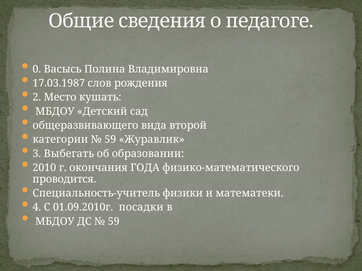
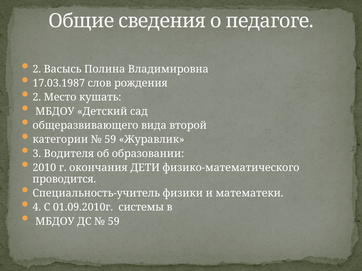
0 at (37, 69): 0 -> 2
Выбегать: Выбегать -> Водителя
ГОДА: ГОДА -> ДЕТИ
посадки: посадки -> системы
